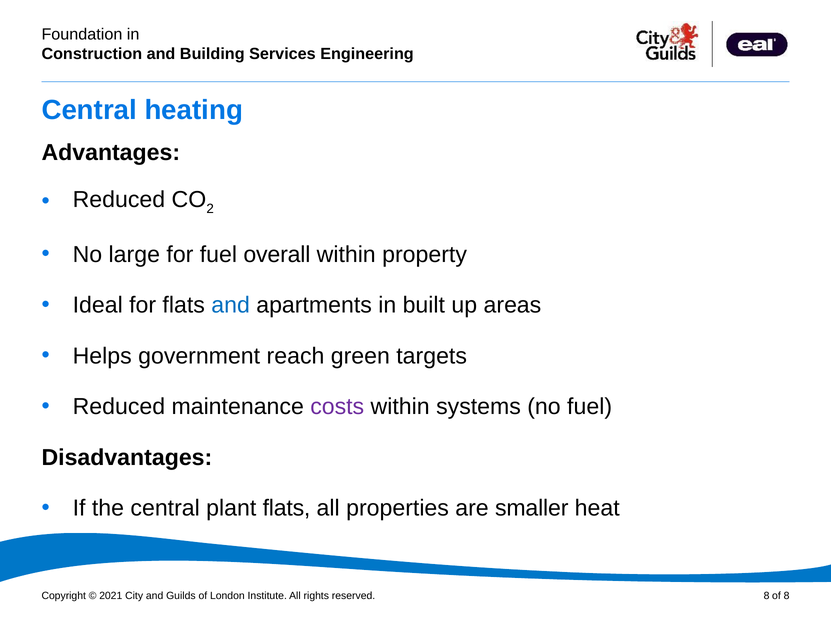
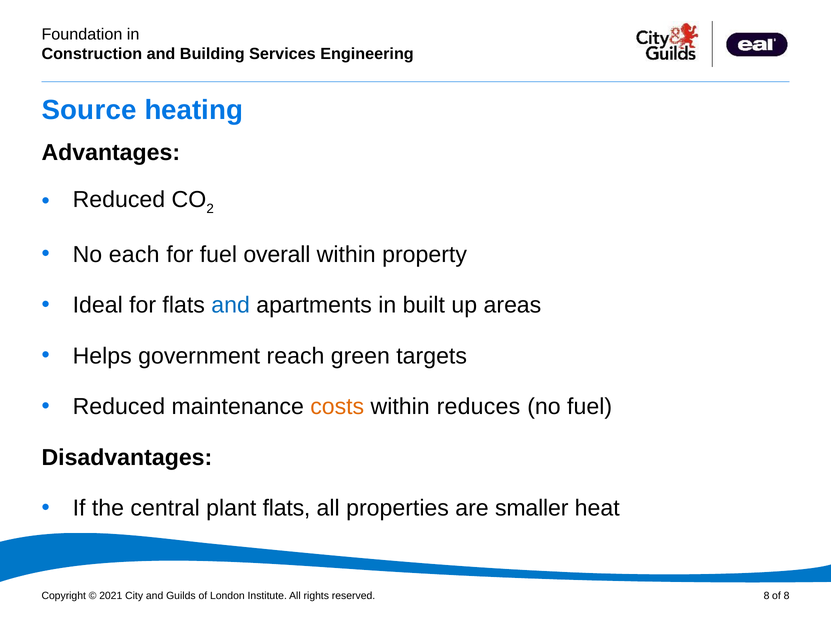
Central at (89, 110): Central -> Source
large: large -> each
costs colour: purple -> orange
systems: systems -> reduces
